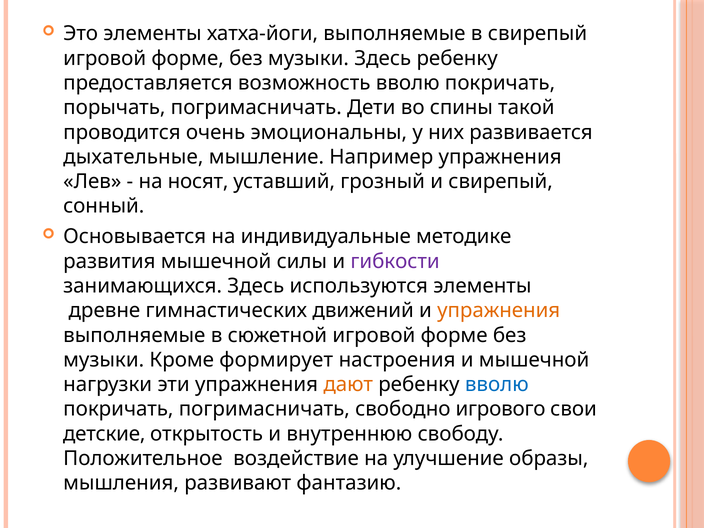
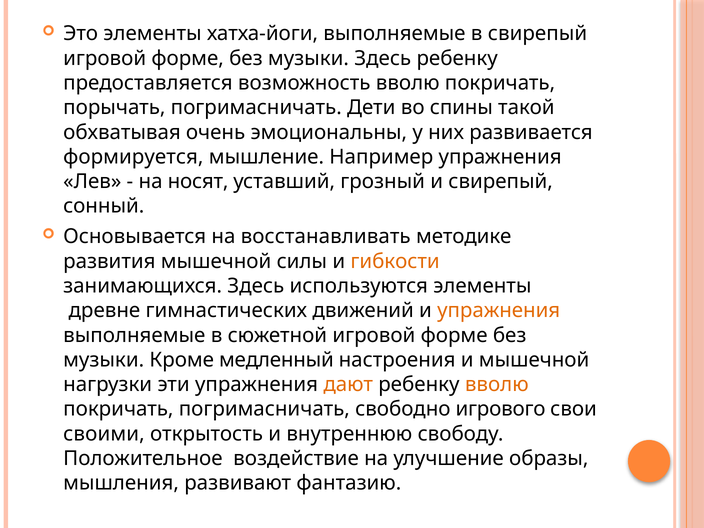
проводится: проводится -> обхватывая
дыхательные: дыхательные -> формируется
индивидуальные: индивидуальные -> восстанавливать
гибкости colour: purple -> orange
формирует: формирует -> медленный
вволю at (497, 385) colour: blue -> orange
детские: детские -> своими
